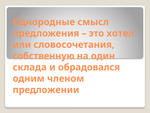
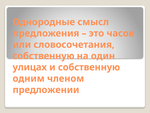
хотел: хотел -> часов
склада: склада -> улицах
и обрадовался: обрадовался -> собственную
